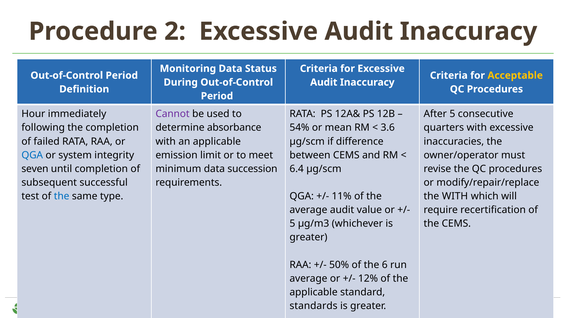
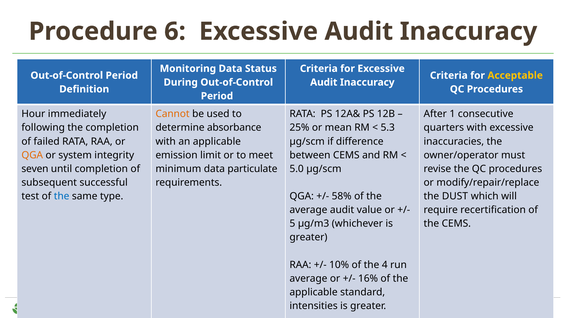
2: 2 -> 6
Cannot colour: purple -> orange
After 5: 5 -> 1
54%: 54% -> 25%
3.6: 3.6 -> 5.3
QGA at (32, 155) colour: blue -> orange
succession: succession -> particulate
6.4: 6.4 -> 5.0
11%: 11% -> 58%
the WITH: WITH -> DUST
50%: 50% -> 10%
6: 6 -> 4
12%: 12% -> 16%
standards: standards -> intensities
